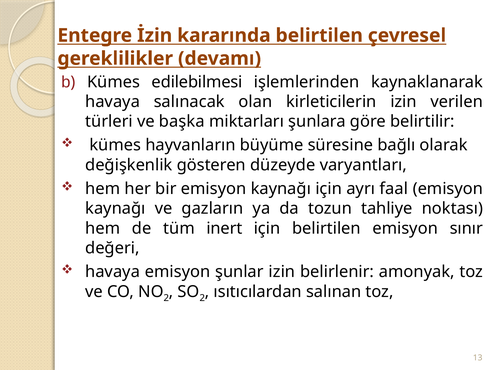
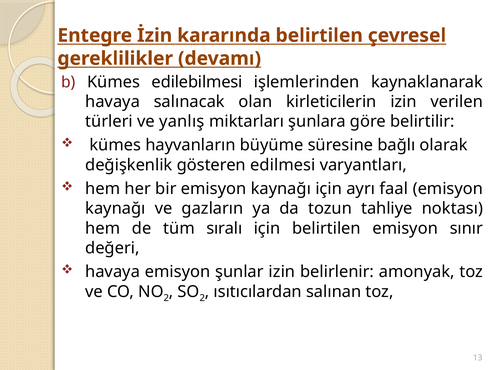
başka: başka -> yanlış
düzeyde: düzeyde -> edilmesi
inert: inert -> sıralı
